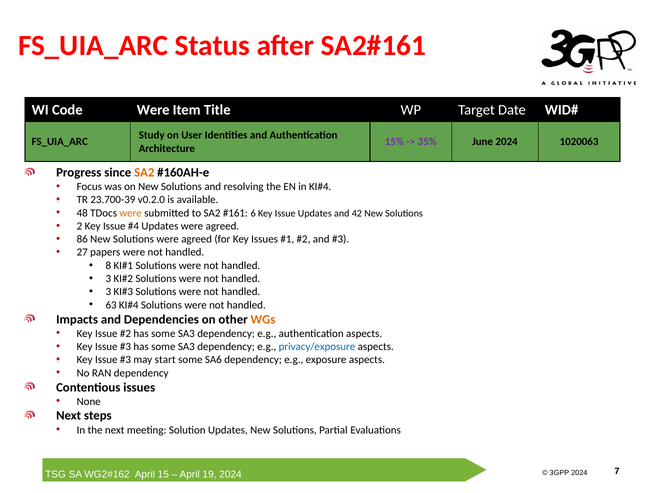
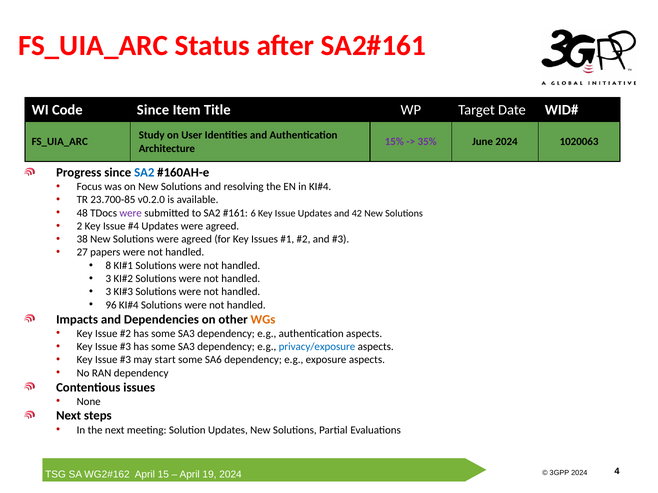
Code Were: Were -> Since
SA2 at (144, 173) colour: orange -> blue
23.700-39: 23.700-39 -> 23.700-85
were at (131, 213) colour: orange -> purple
86: 86 -> 38
63: 63 -> 96
7: 7 -> 4
